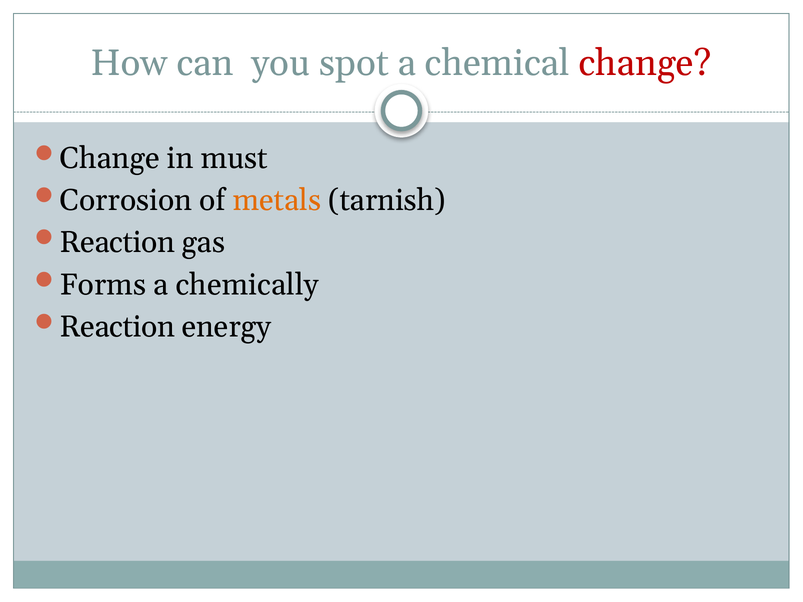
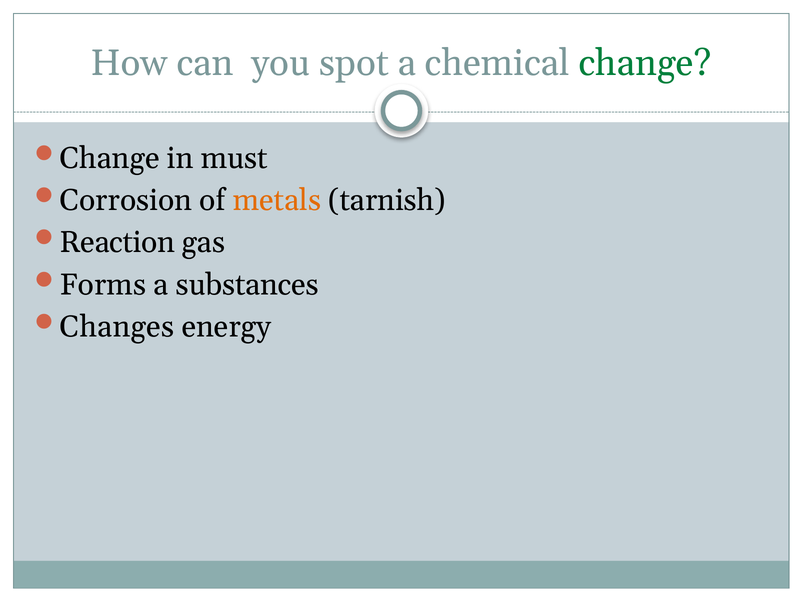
change at (645, 63) colour: red -> green
chemically: chemically -> substances
Reaction at (117, 327): Reaction -> Changes
